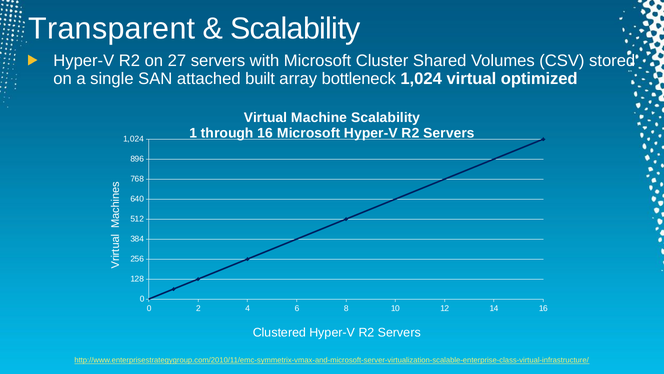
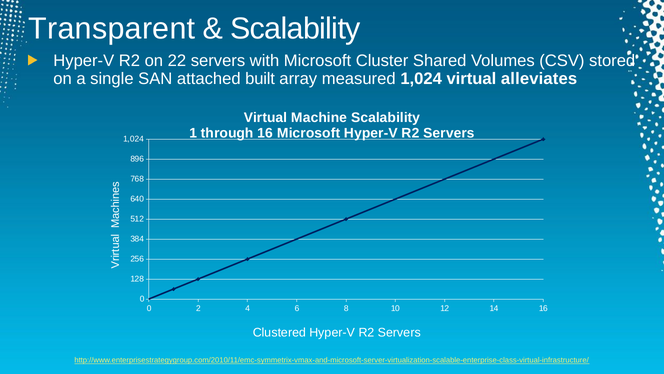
27: 27 -> 22
bottleneck: bottleneck -> measured
optimized: optimized -> alleviates
